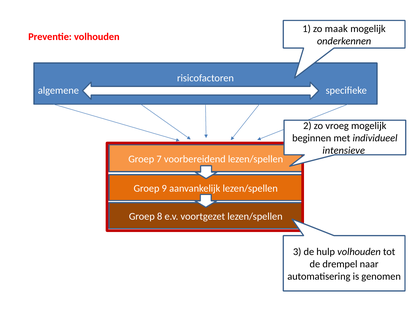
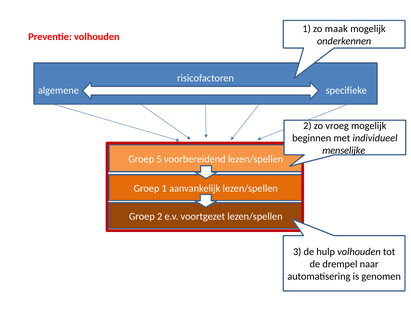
intensieve: intensieve -> menselijke
7: 7 -> 5
Groep 9: 9 -> 1
Groep 8: 8 -> 2
